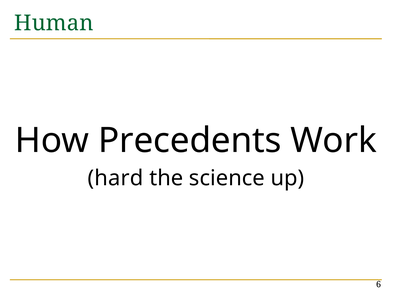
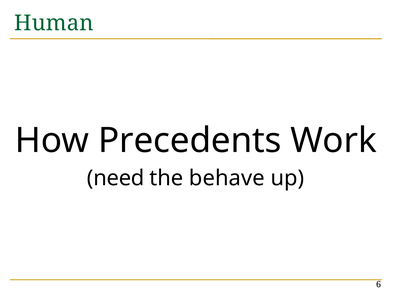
hard: hard -> need
science: science -> behave
